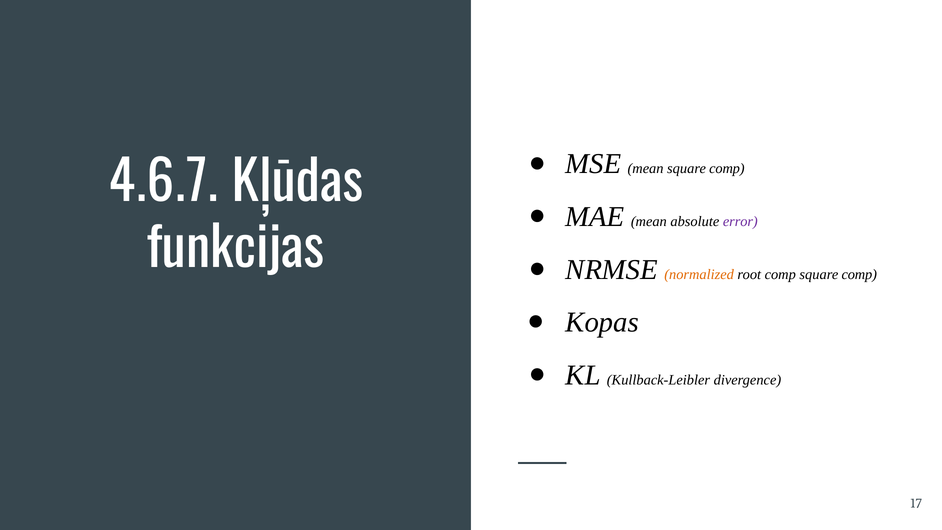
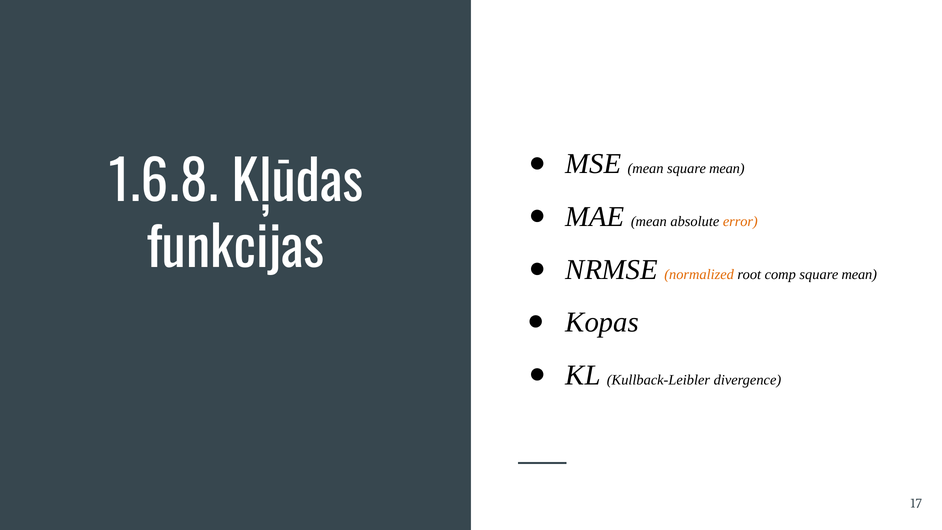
mean square comp: comp -> mean
4.6.7: 4.6.7 -> 1.6.8
error colour: purple -> orange
comp at (859, 274): comp -> mean
